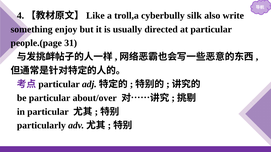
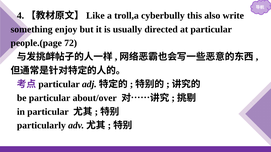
silk: silk -> this
31: 31 -> 72
